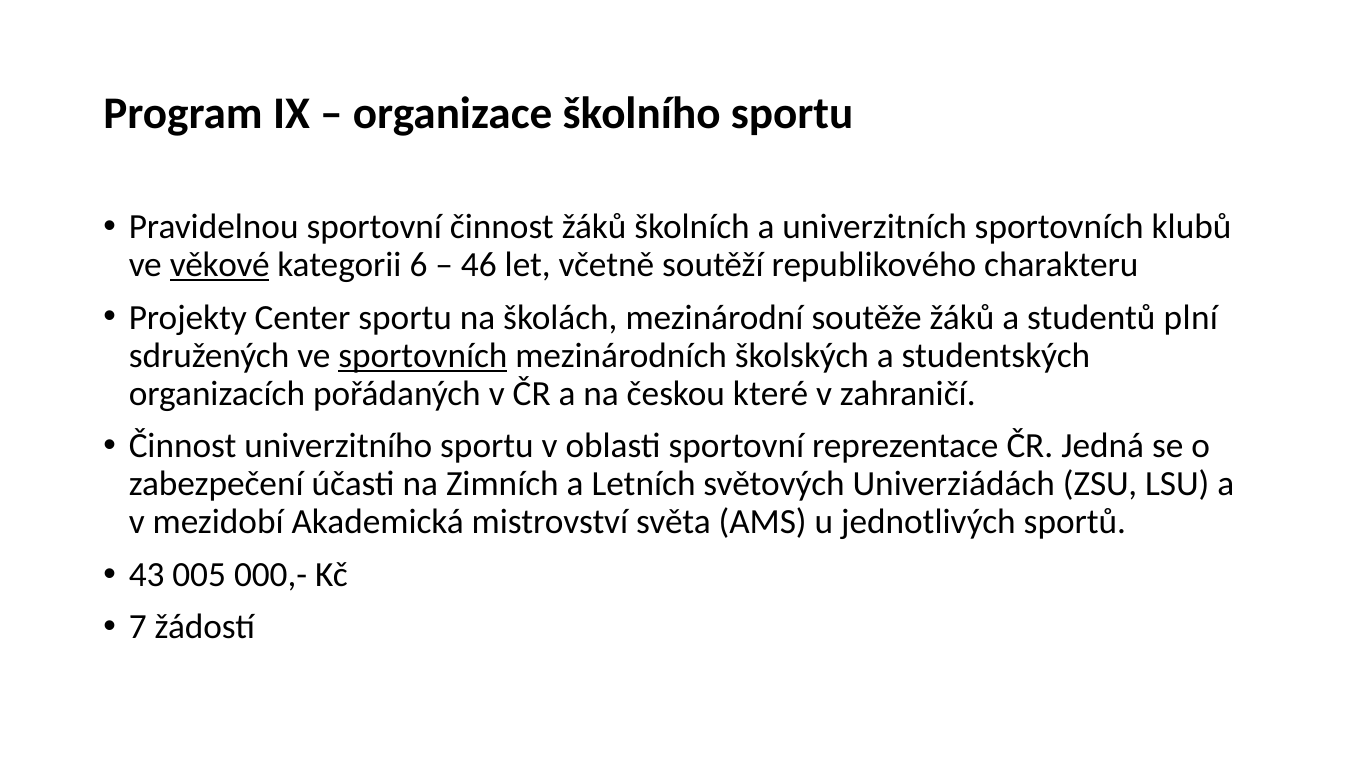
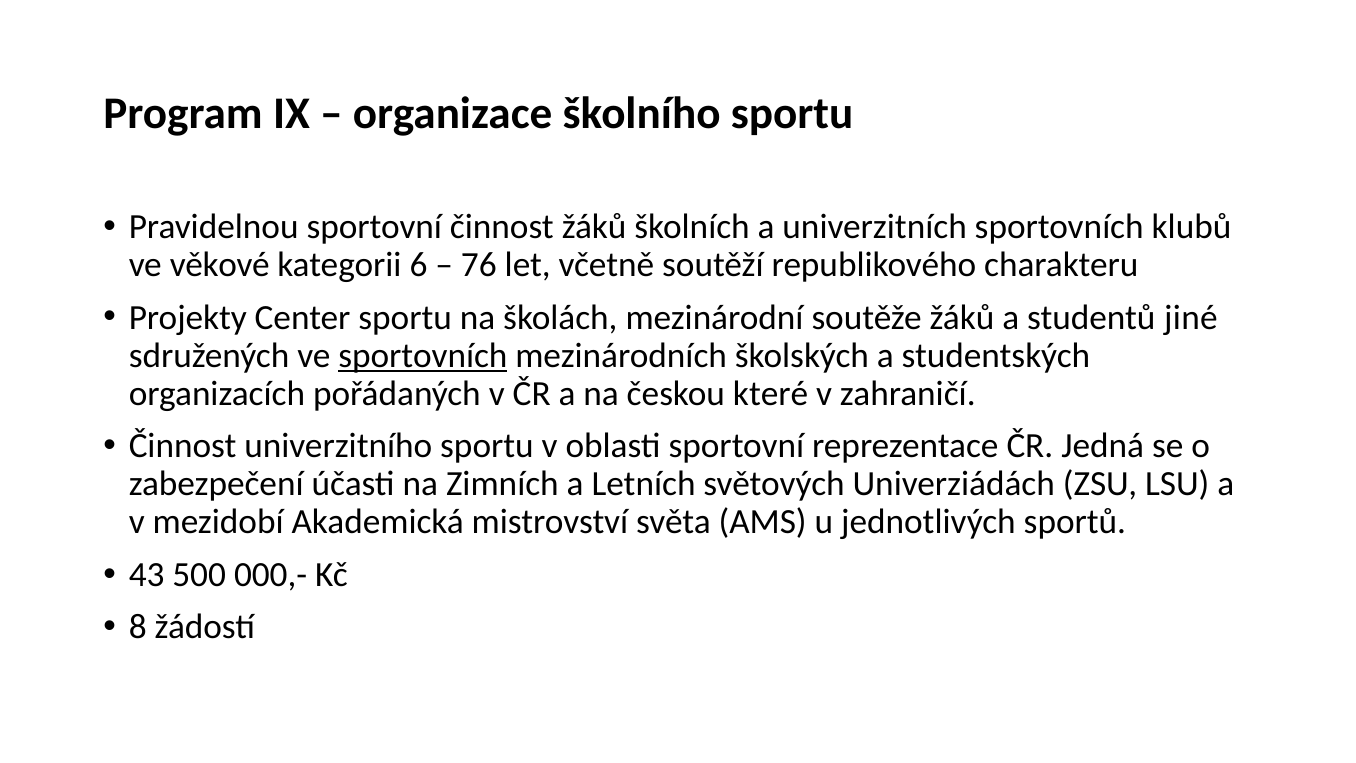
věkové underline: present -> none
46: 46 -> 76
plní: plní -> jiné
005: 005 -> 500
7: 7 -> 8
